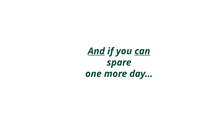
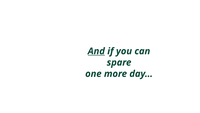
can underline: present -> none
